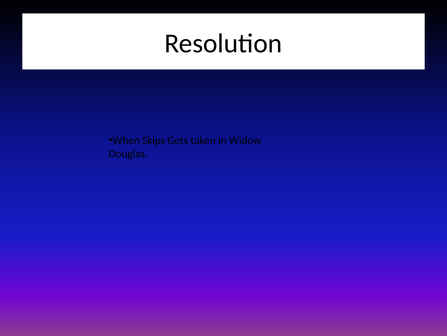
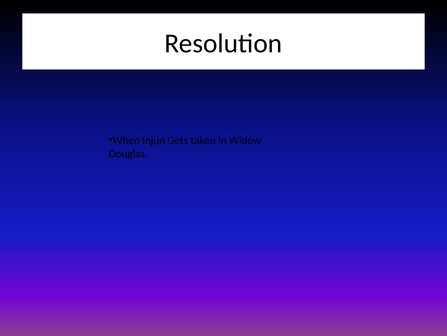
Skips: Skips -> Injun
